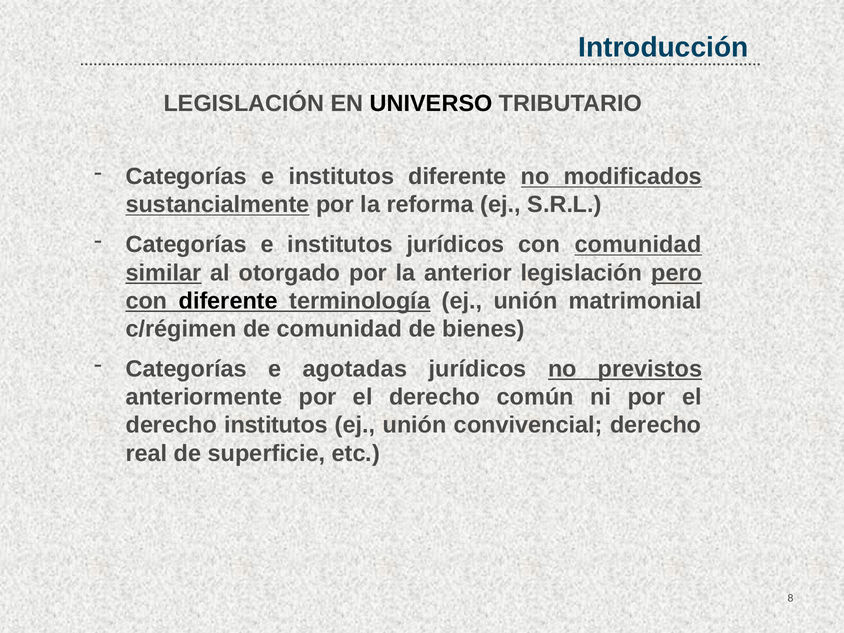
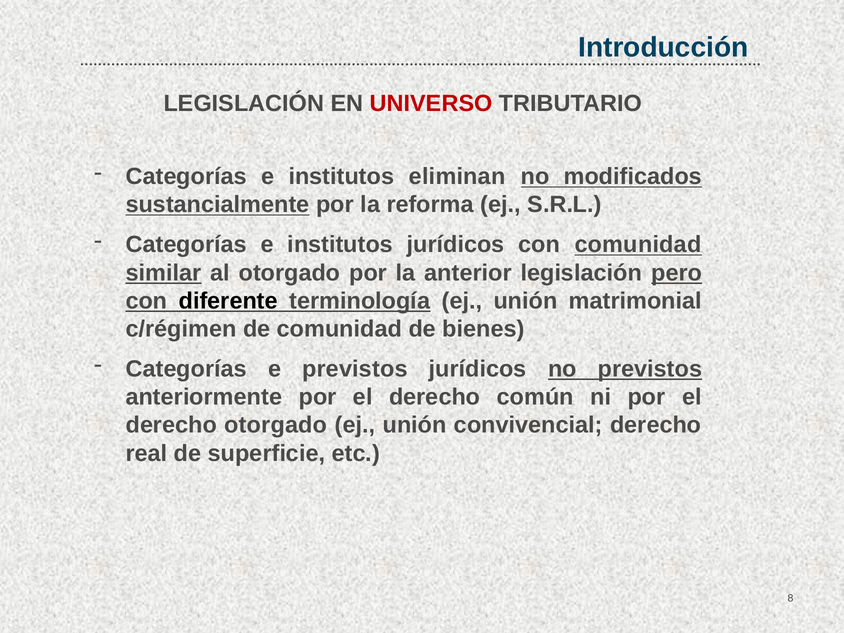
UNIVERSO colour: black -> red
institutos diferente: diferente -> eliminan
e agotadas: agotadas -> previstos
derecho institutos: institutos -> otorgado
